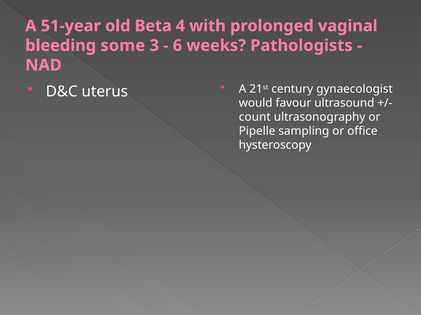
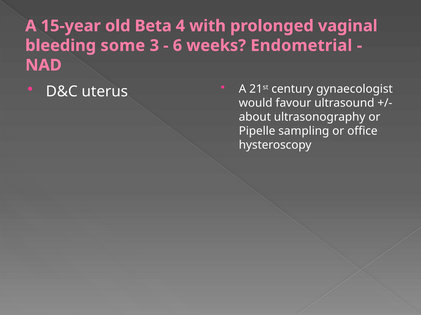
51-year: 51-year -> 15-year
Pathologists: Pathologists -> Endometrial
count: count -> about
